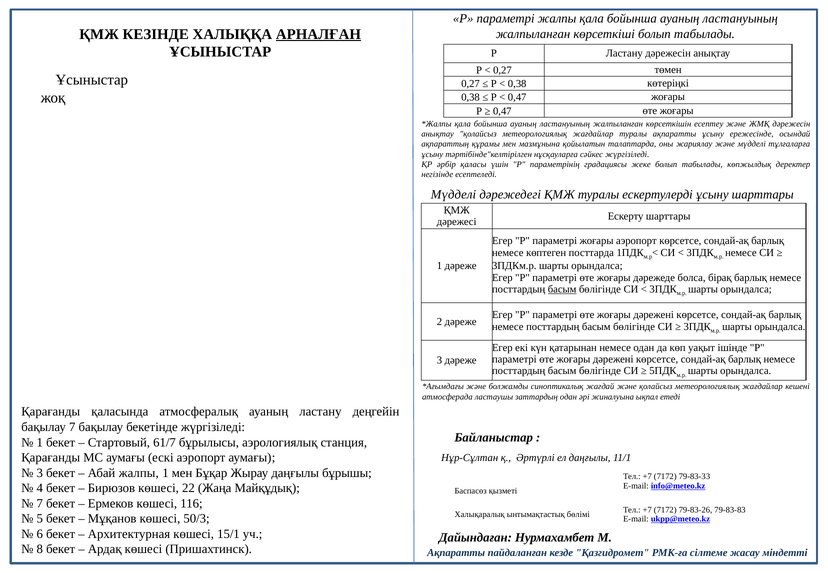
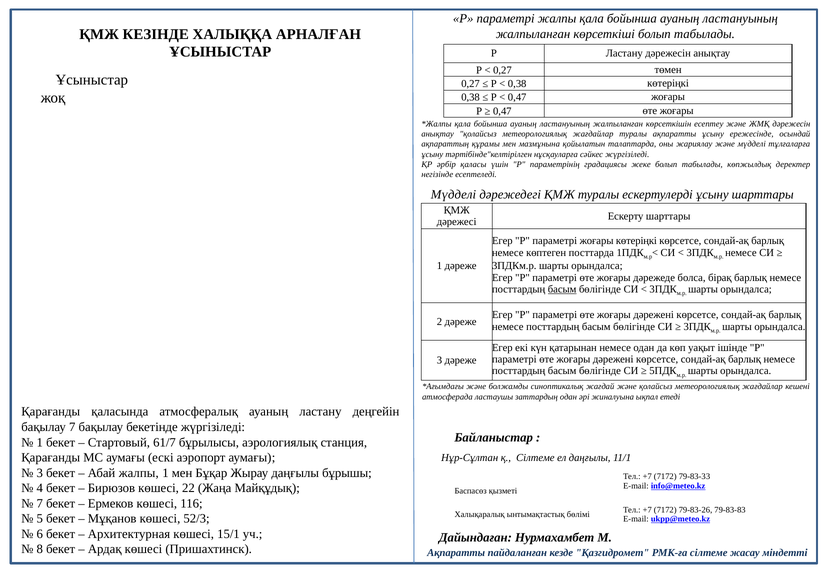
АРНАЛҒАН underline: present -> none
жоғары аэропорт: аэропорт -> көтеріңкі
қ Әртүрлі: Әртүрлі -> Сілтеме
50/3: 50/3 -> 52/3
